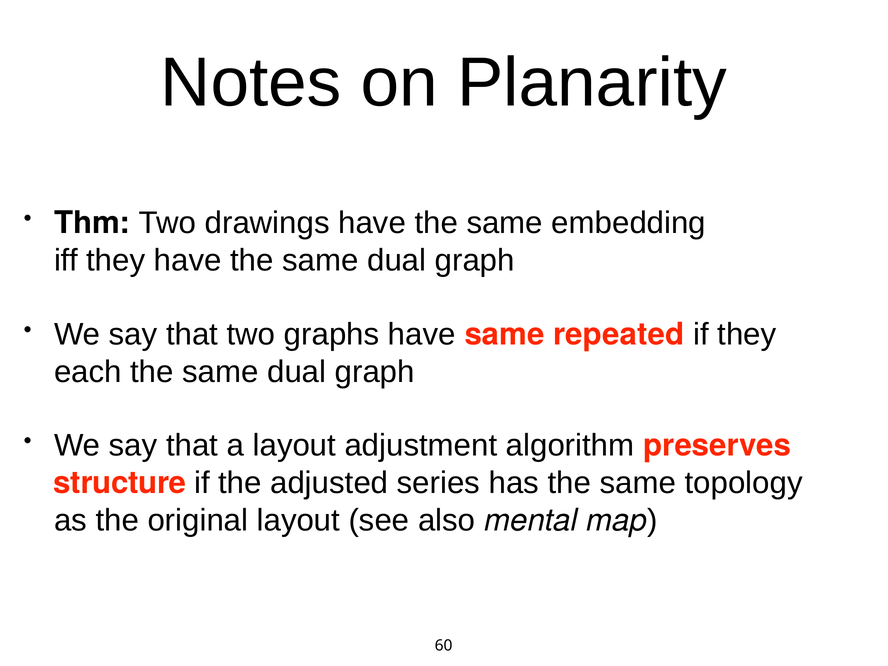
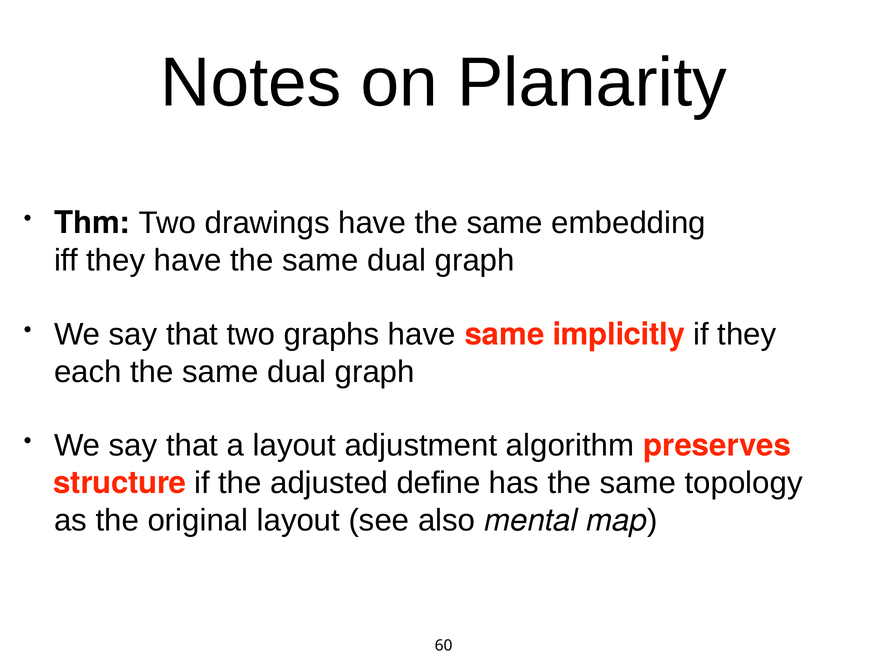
repeated: repeated -> implicitly
series: series -> define
